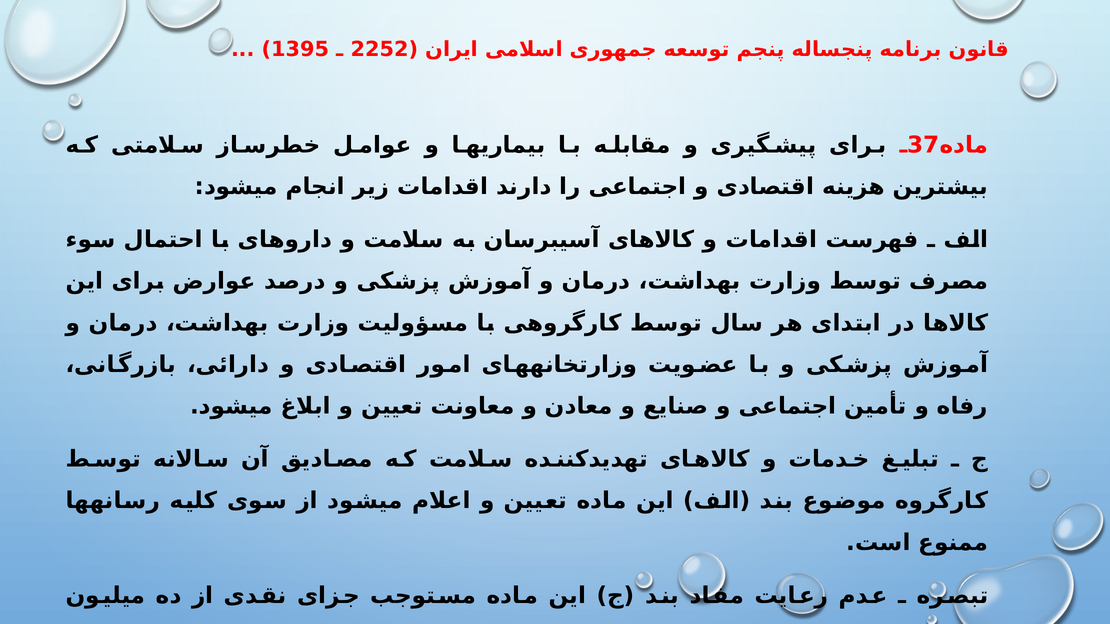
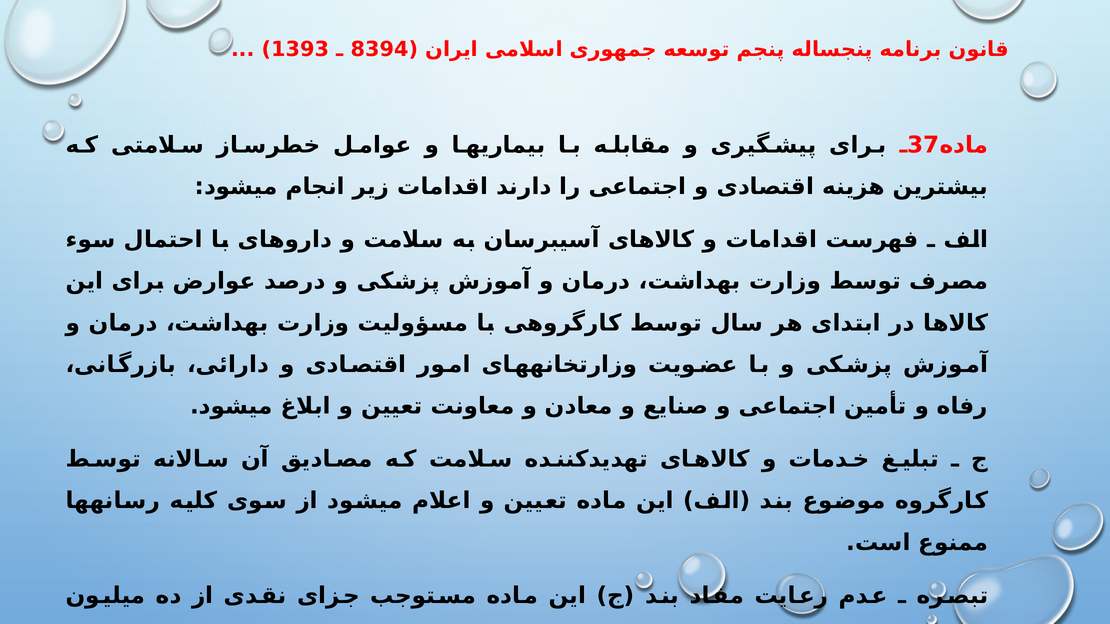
1395: 1395 -> 1393
2252: 2252 -> 8394
